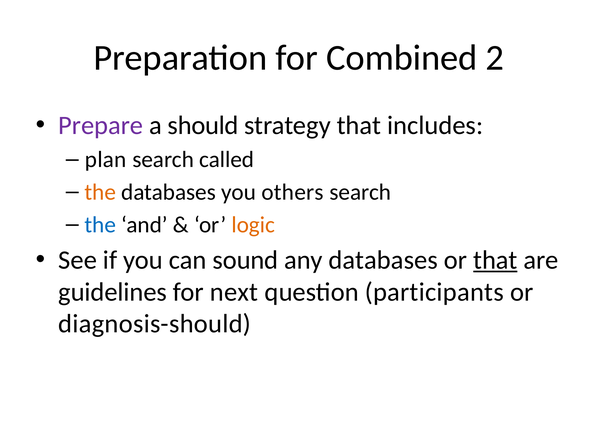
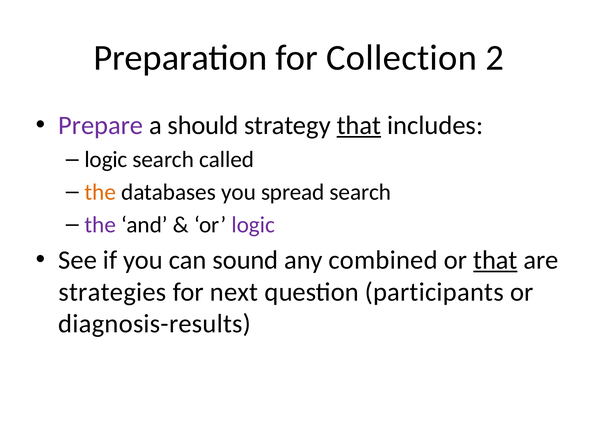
Combined: Combined -> Collection
that at (359, 125) underline: none -> present
plan at (106, 160): plan -> logic
others: others -> spread
the at (100, 225) colour: blue -> purple
logic at (253, 225) colour: orange -> purple
any databases: databases -> combined
guidelines: guidelines -> strategies
diagnosis-should: diagnosis-should -> diagnosis-results
